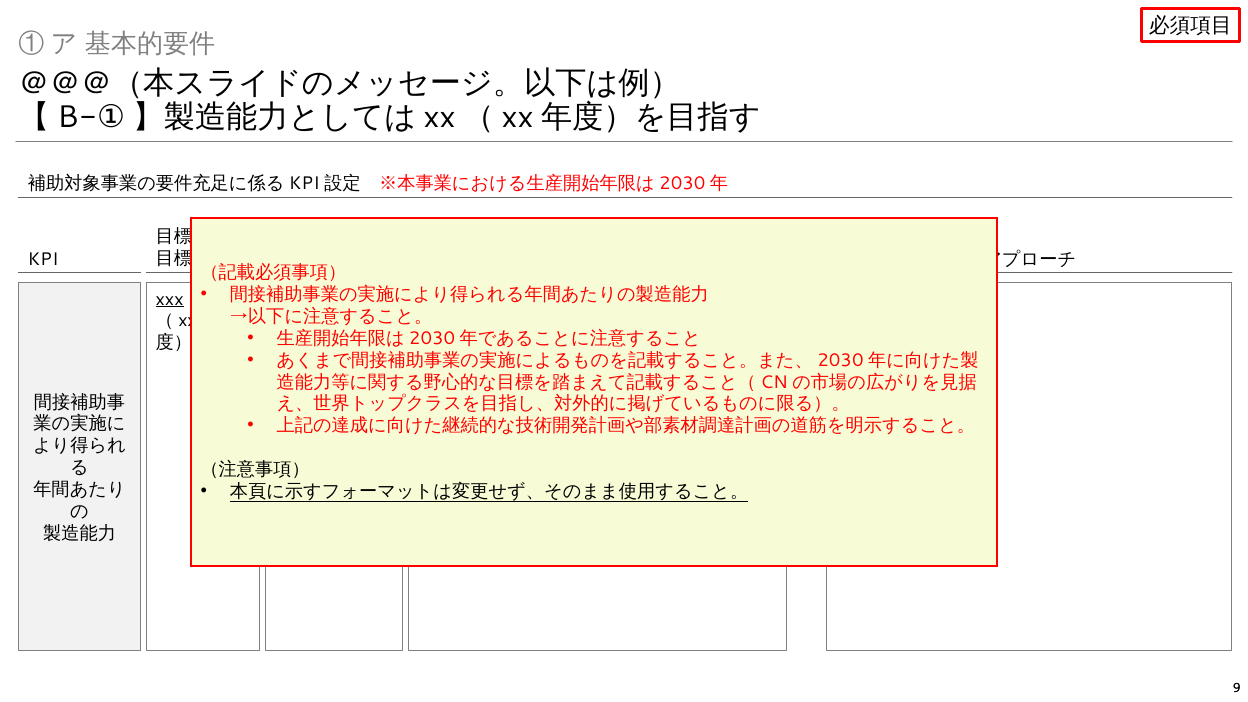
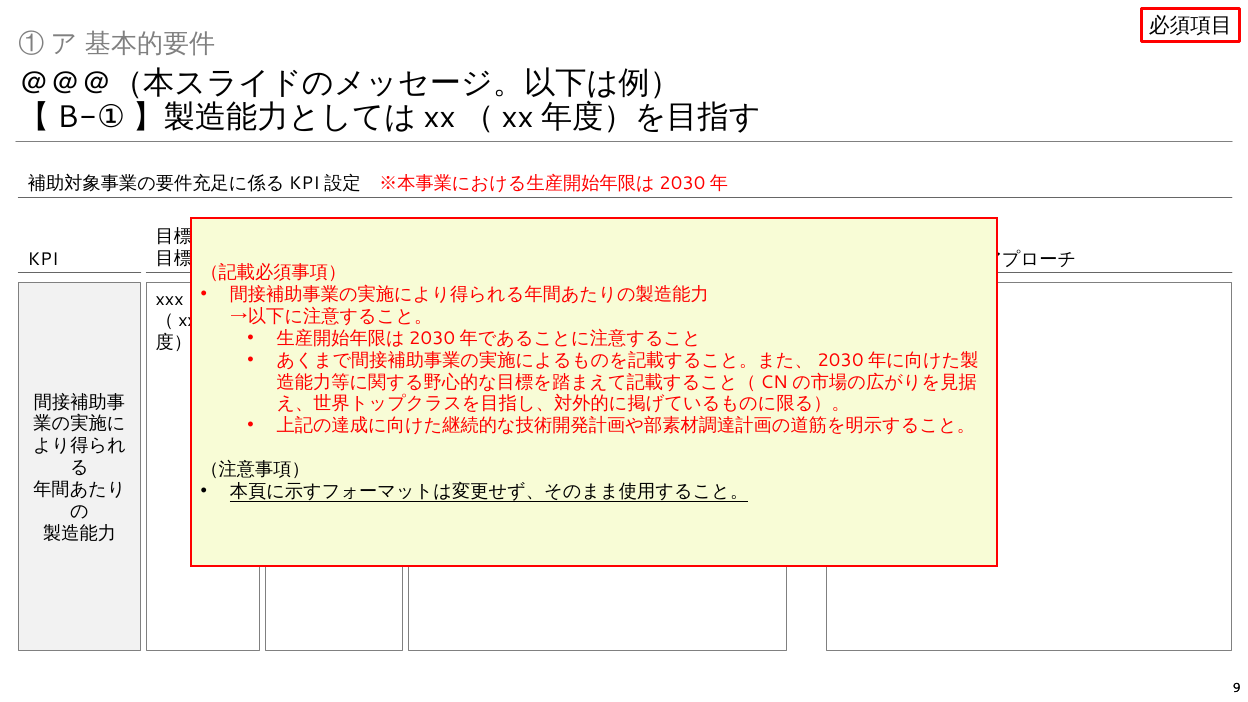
xxx at (170, 299) underline: present -> none
